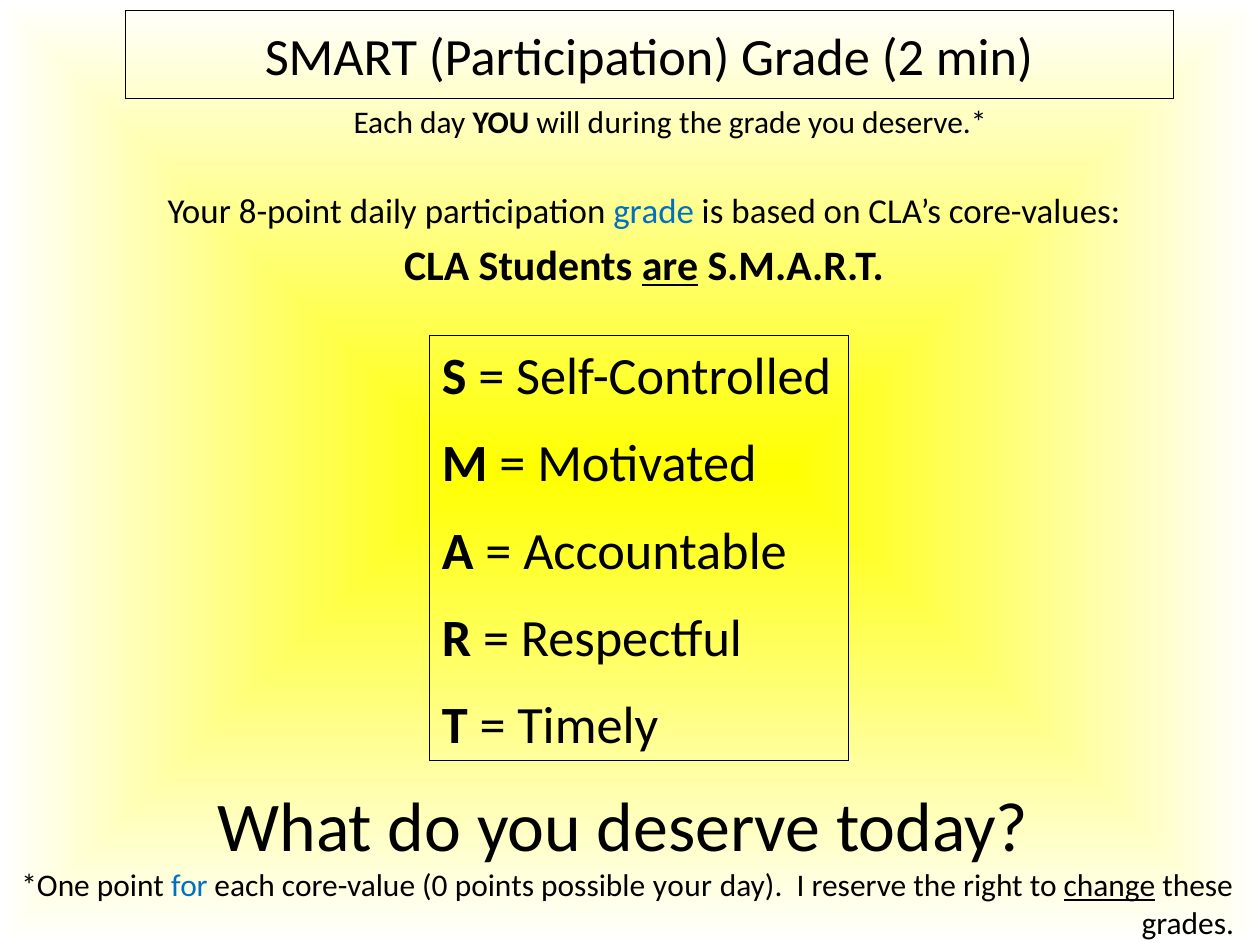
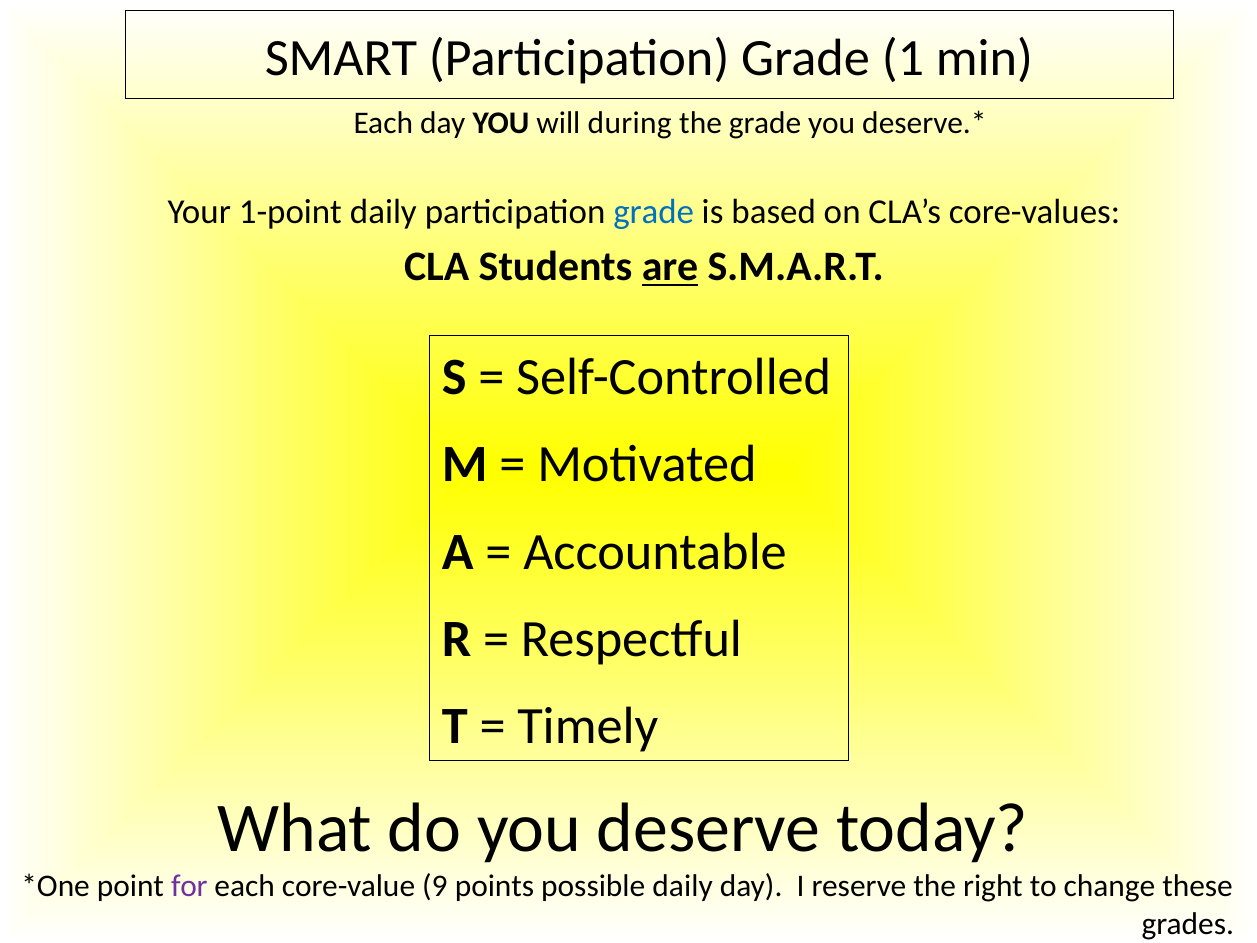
2: 2 -> 1
8-point: 8-point -> 1-point
for colour: blue -> purple
0: 0 -> 9
possible your: your -> daily
change underline: present -> none
